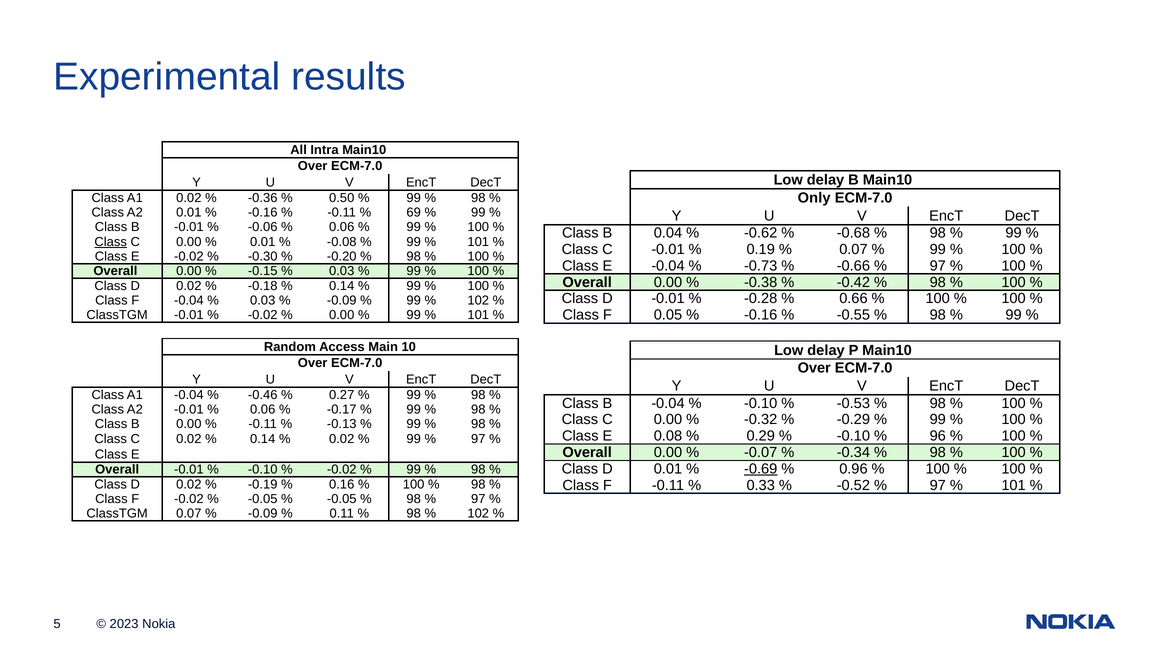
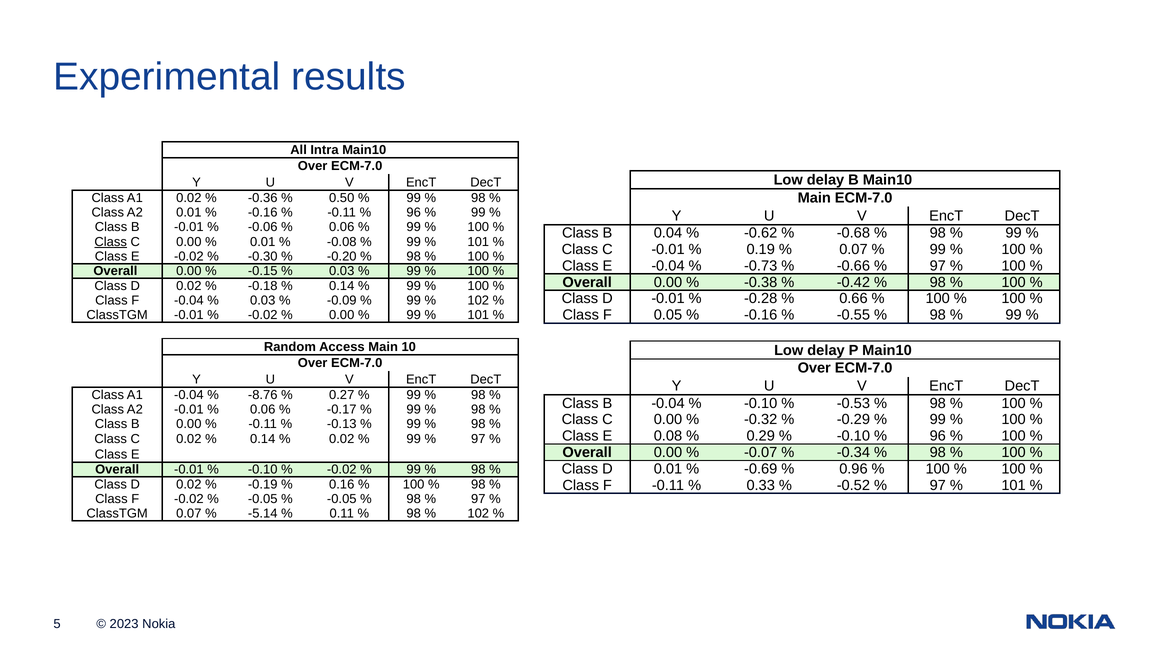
Only at (814, 198): Only -> Main
69 at (414, 213): 69 -> 96
-0.46: -0.46 -> -8.76
-0.69 underline: present -> none
-0.09 at (263, 514): -0.09 -> -5.14
